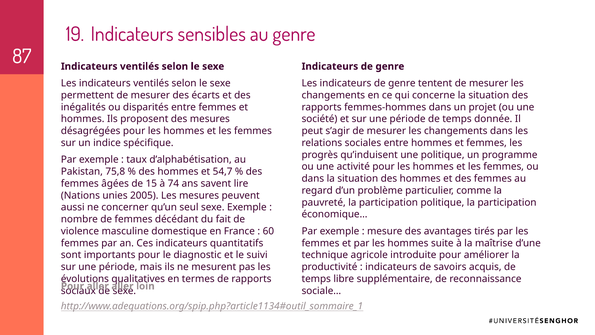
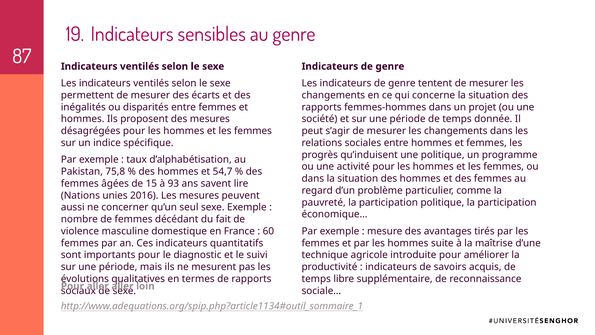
74: 74 -> 93
2005: 2005 -> 2016
